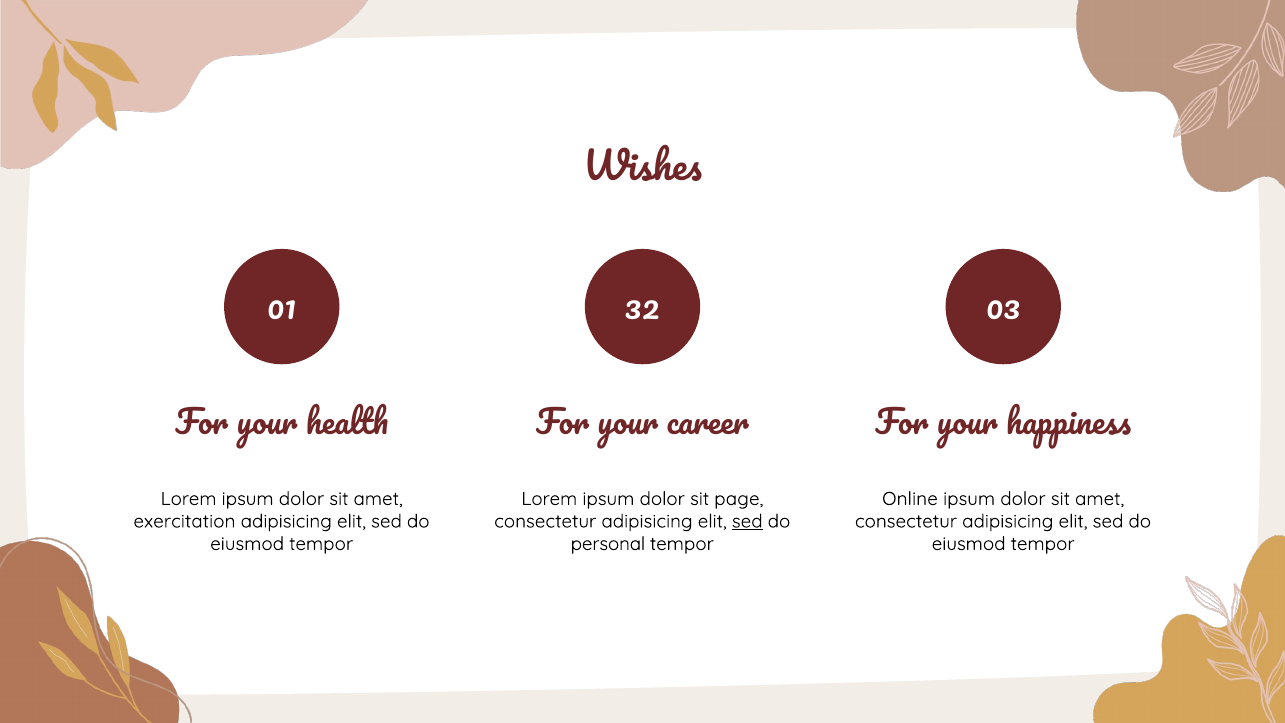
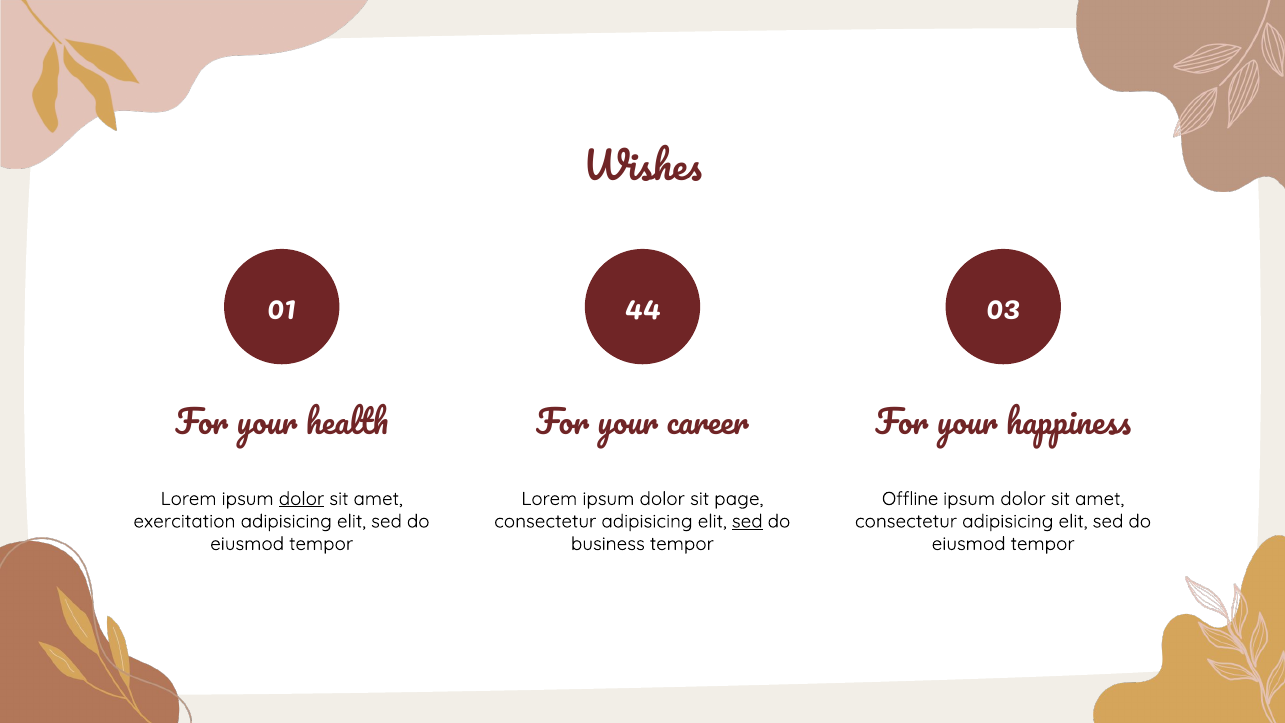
32: 32 -> 44
dolor at (301, 499) underline: none -> present
Online: Online -> Offline
personal: personal -> business
